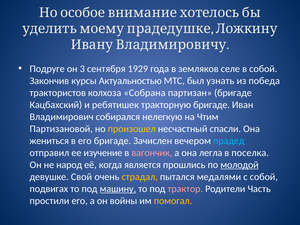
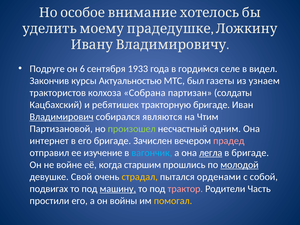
3: 3 -> 6
1929: 1929 -> 1933
земляков: земляков -> гордимся
в собой: собой -> видел
узнать: узнать -> газеты
победа: победа -> узнаем
партизан бригаде: бригаде -> солдаты
Владимирович underline: none -> present
нелегкую: нелегкую -> являются
произошел colour: yellow -> light green
спасли: спасли -> одним
жениться: жениться -> интернет
прадед colour: light blue -> pink
вагончик colour: pink -> light blue
легла underline: none -> present
в поселка: поселка -> бригаде
народ: народ -> войне
является: является -> старшим
медалями: медалями -> орденами
